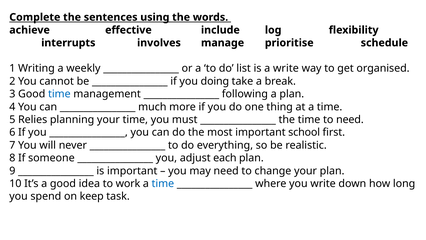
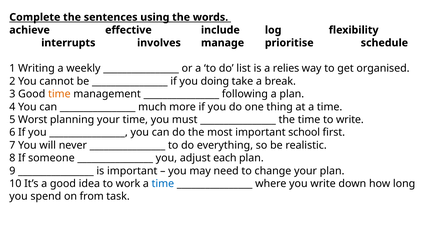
a write: write -> relies
time at (59, 94) colour: blue -> orange
Relies: Relies -> Worst
to need: need -> write
keep: keep -> from
